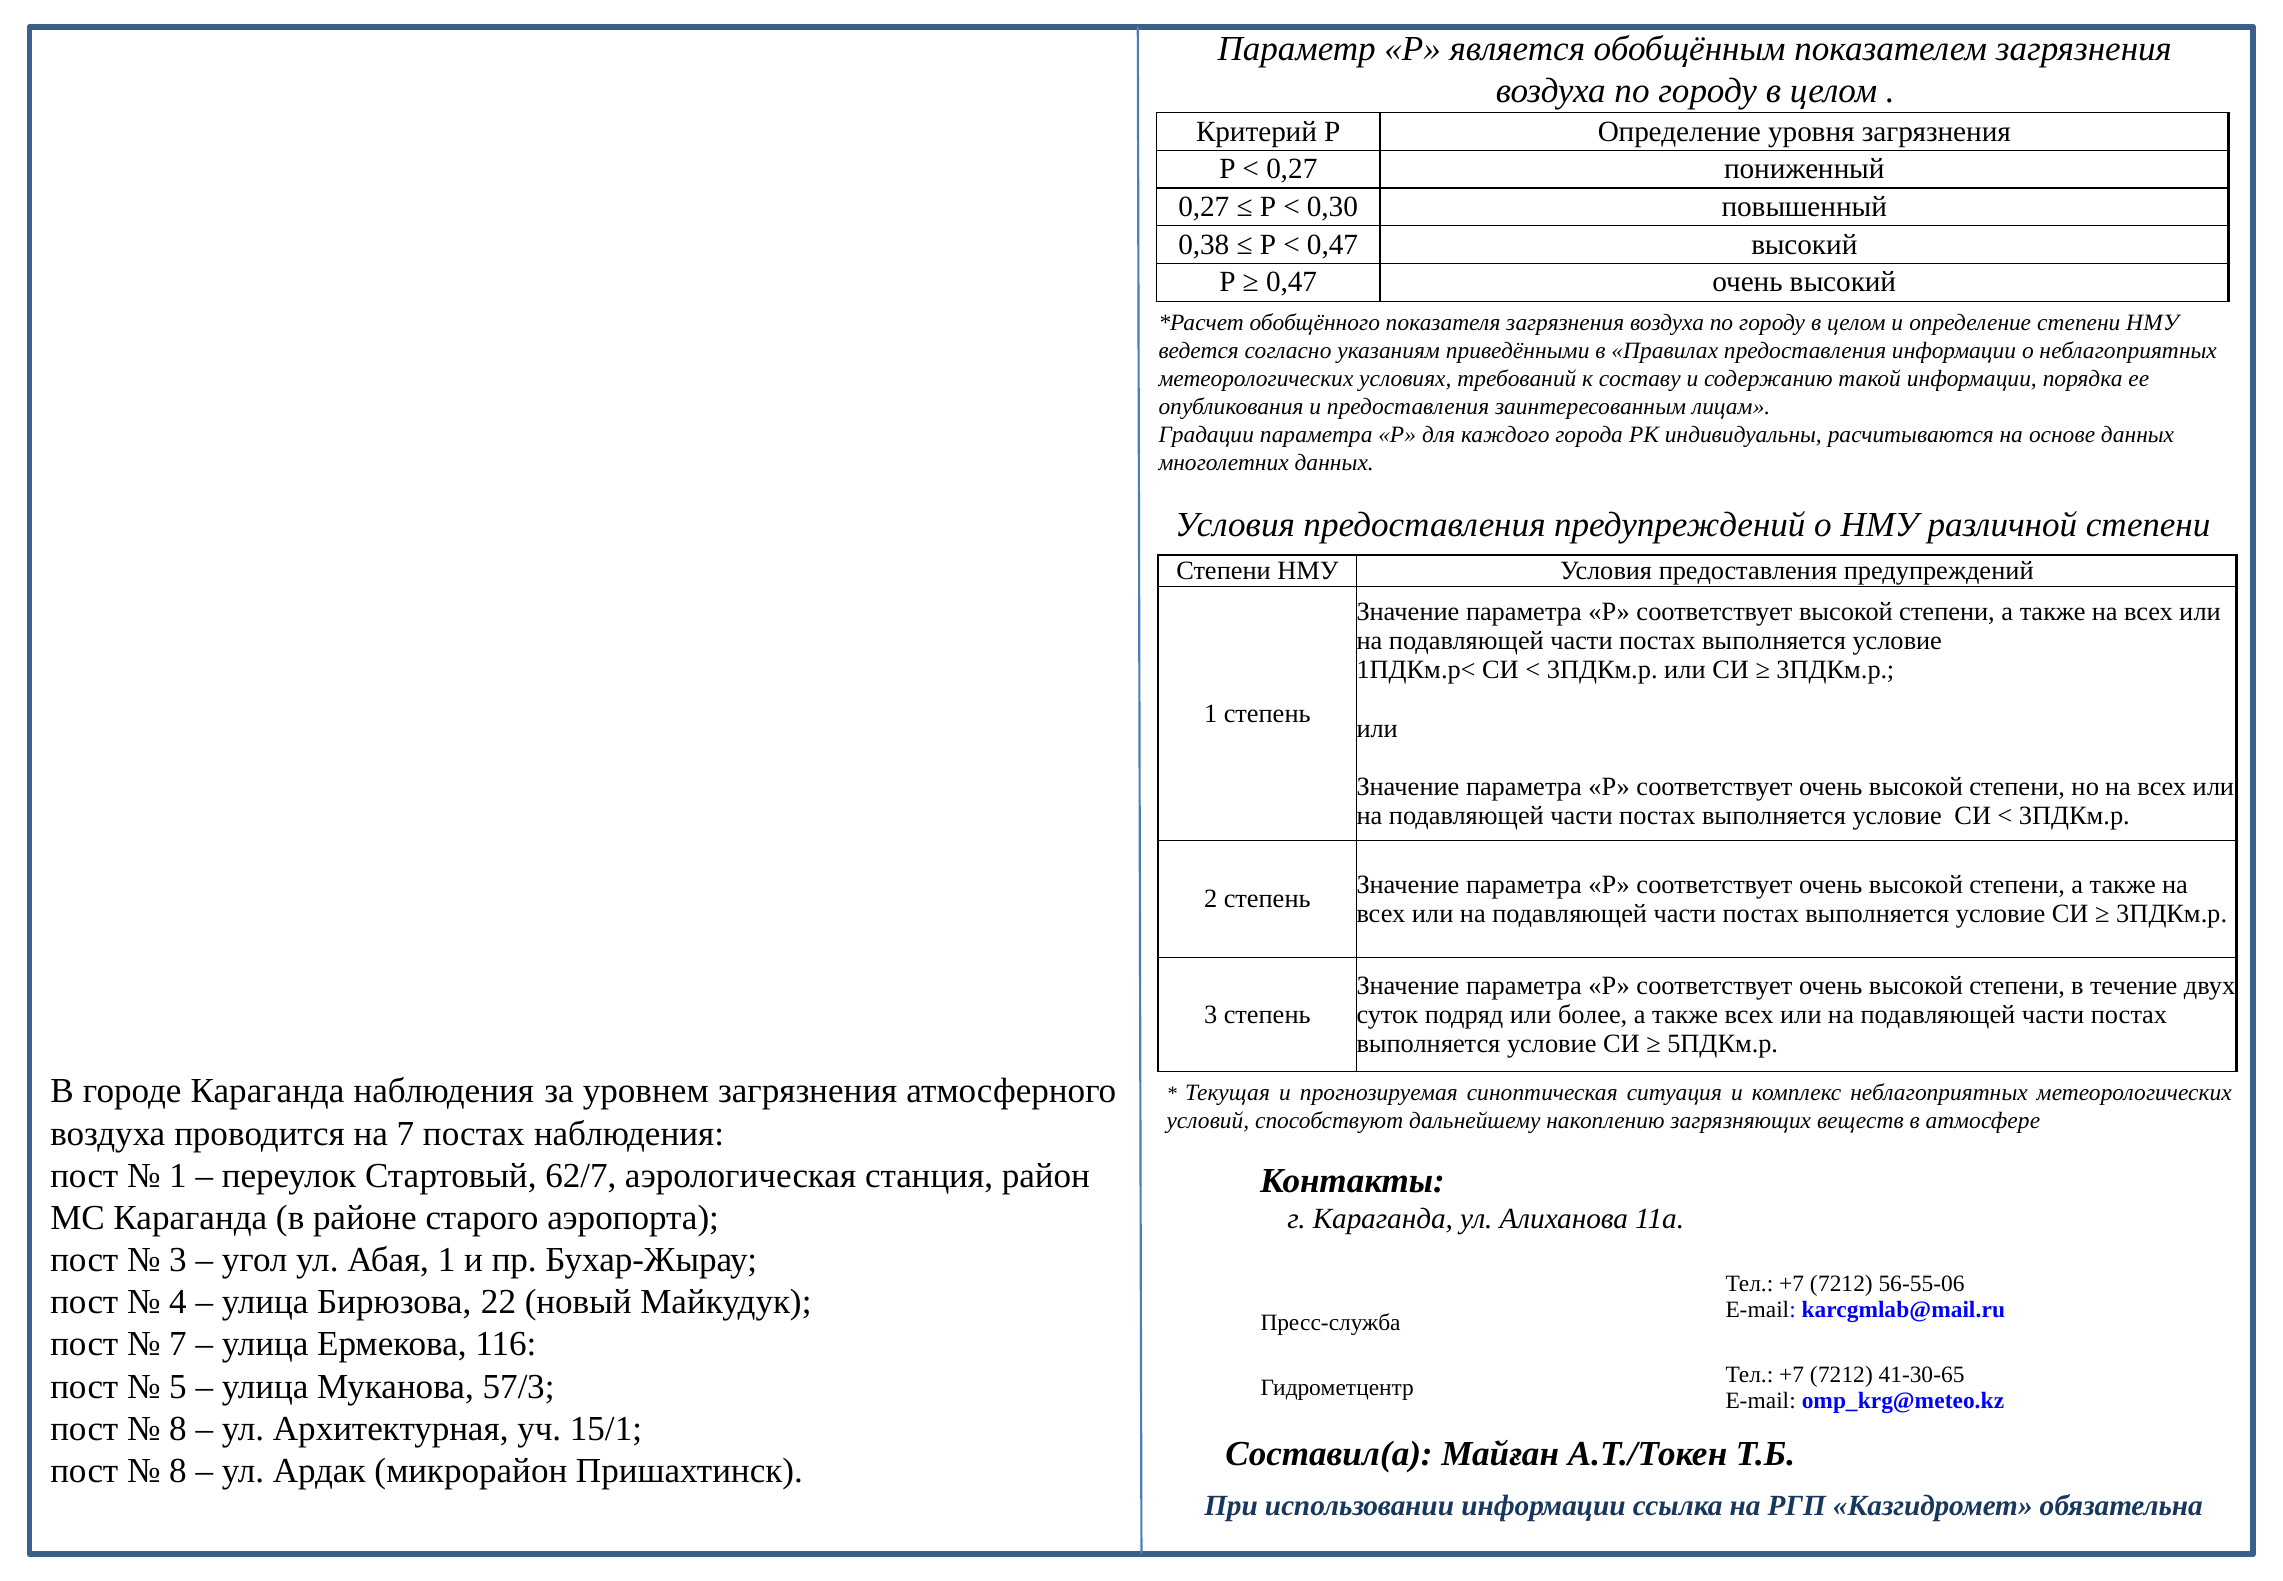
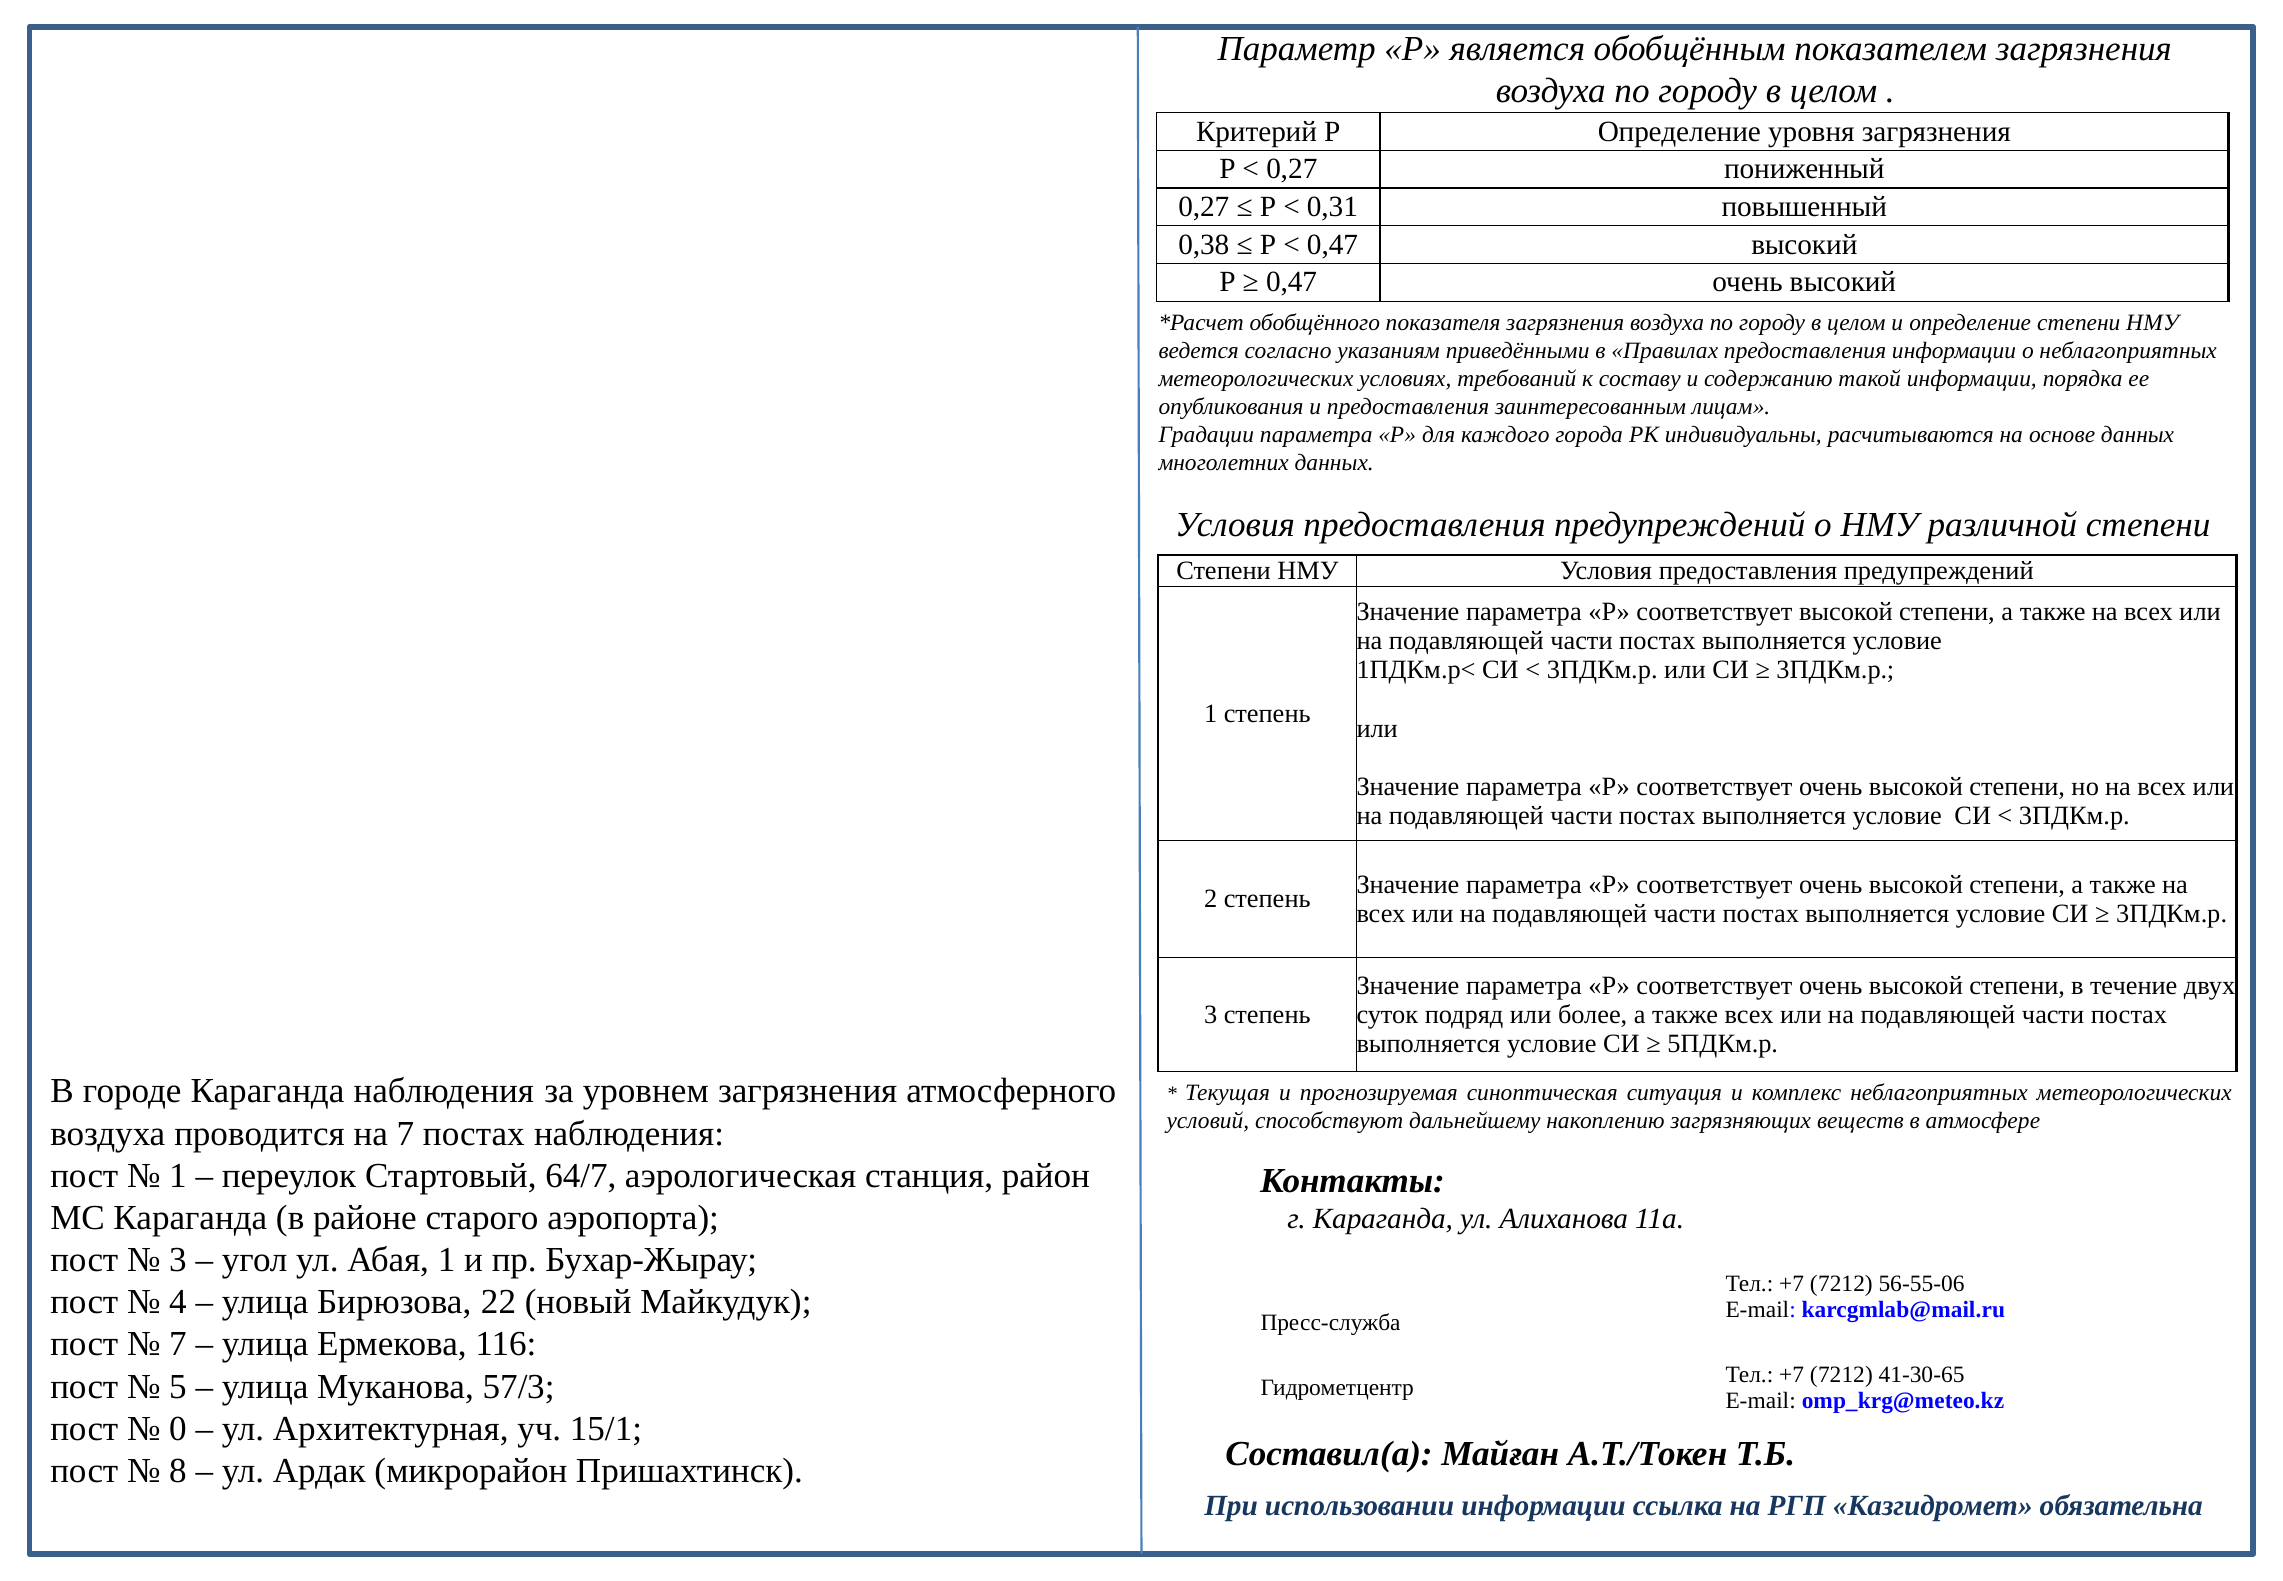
0,30: 0,30 -> 0,31
62/7: 62/7 -> 64/7
8 at (178, 1428): 8 -> 0
